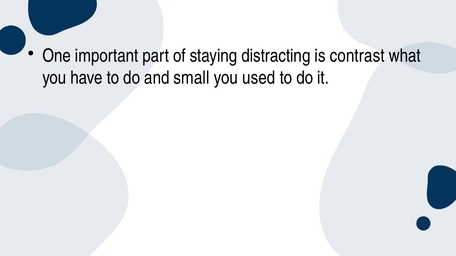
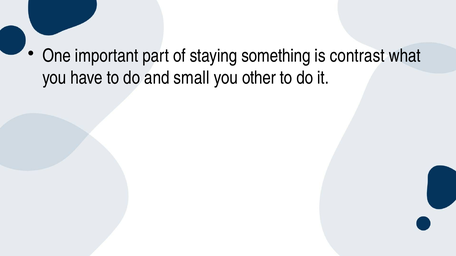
distracting: distracting -> something
used: used -> other
